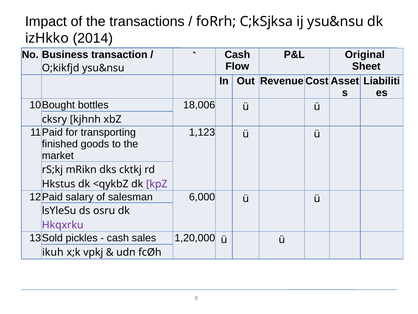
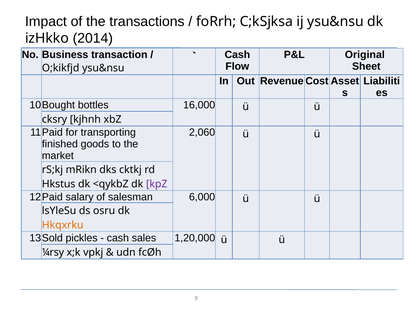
18,006: 18,006 -> 16,000
1,123: 1,123 -> 2,060
Hkqxrku colour: purple -> orange
ikuh: ikuh -> ¼rsy
